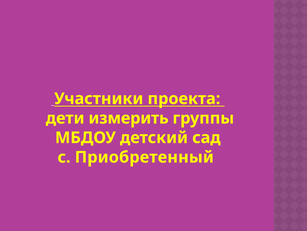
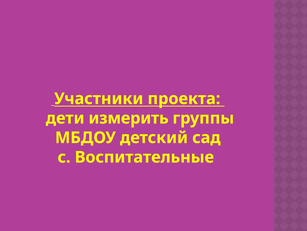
Приобретенный: Приобретенный -> Воспитательные
